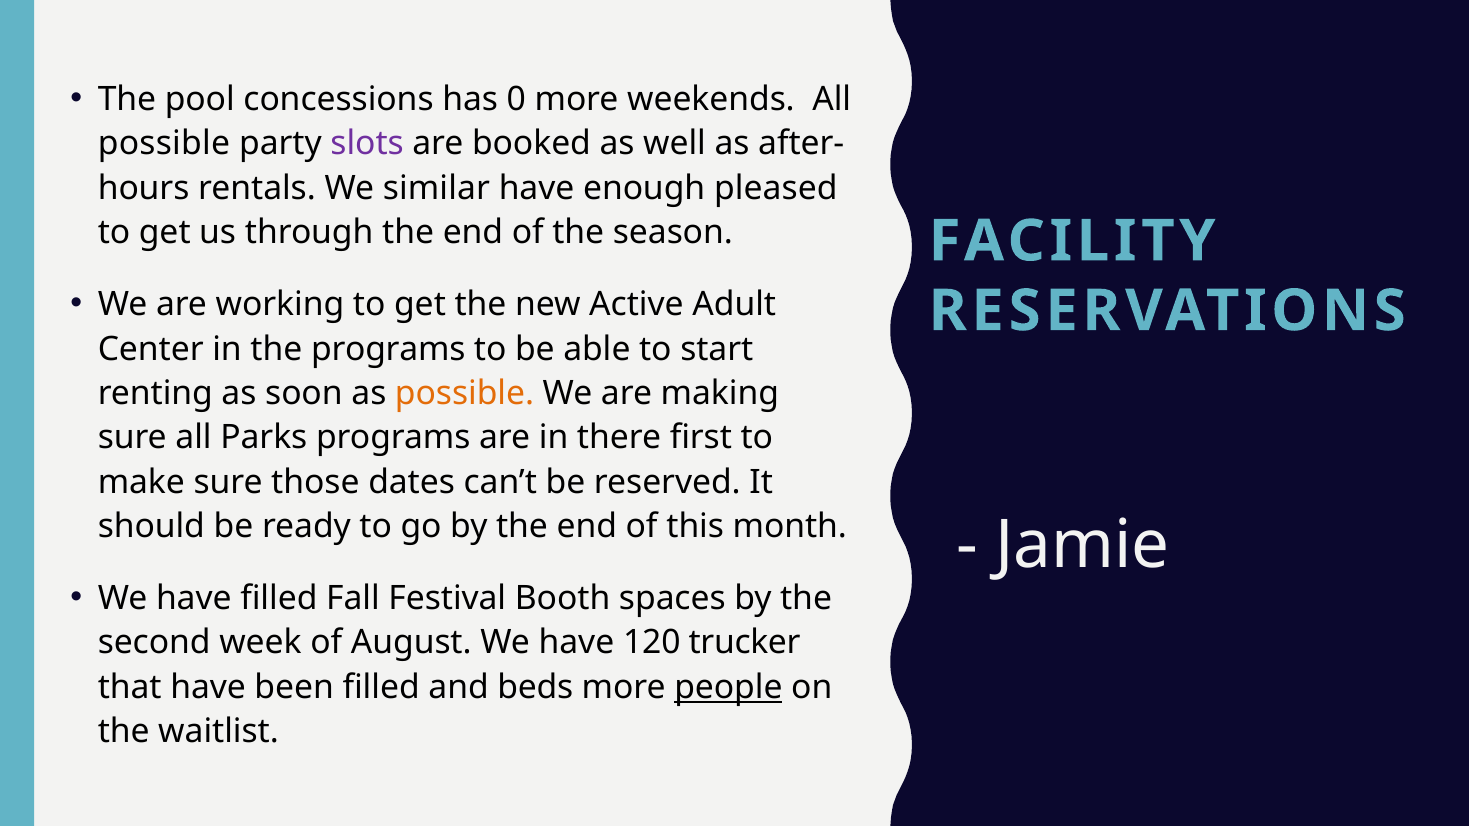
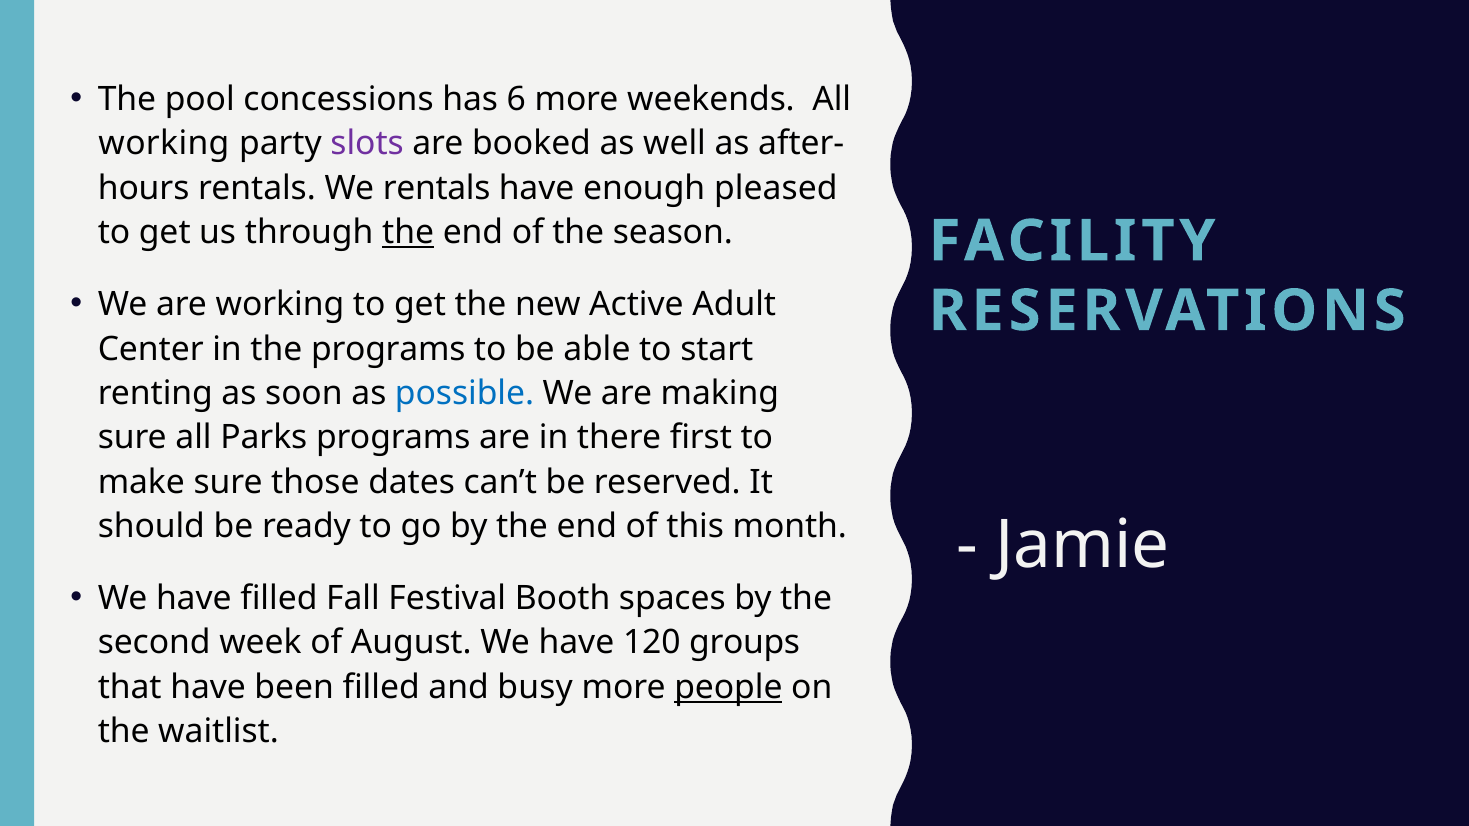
0: 0 -> 6
possible at (164, 144): possible -> working
We similar: similar -> rentals
the at (408, 233) underline: none -> present
possible at (465, 393) colour: orange -> blue
trucker: trucker -> groups
beds: beds -> busy
